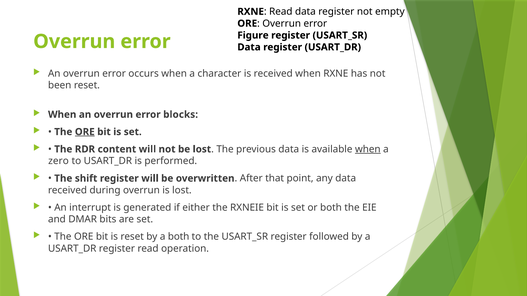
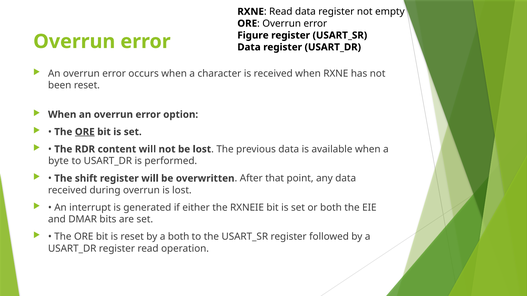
blocks: blocks -> option
when at (368, 149) underline: present -> none
zero: zero -> byte
